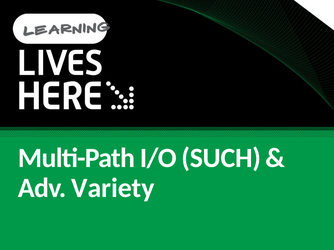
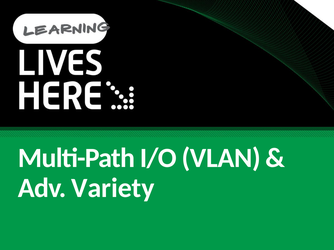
SUCH: SUCH -> VLAN
